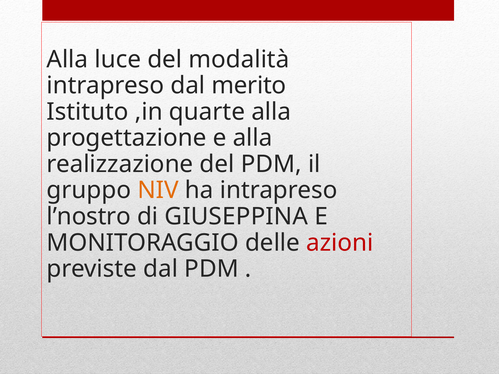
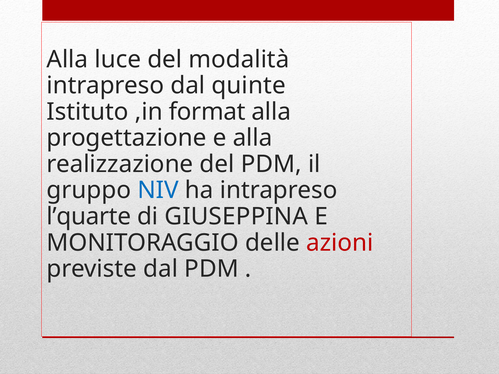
merito: merito -> quinte
quarte: quarte -> format
NIV colour: orange -> blue
l’nostro: l’nostro -> l’quarte
